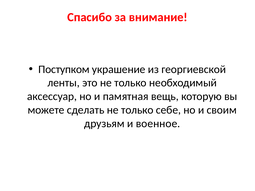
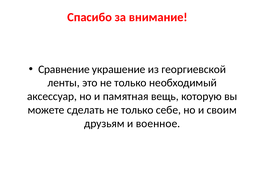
Поступком: Поступком -> Сравнение
